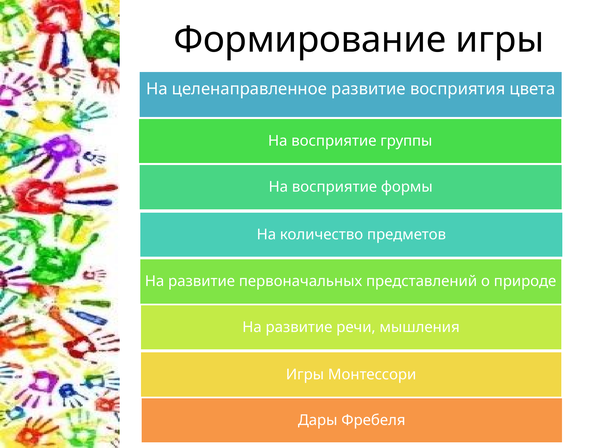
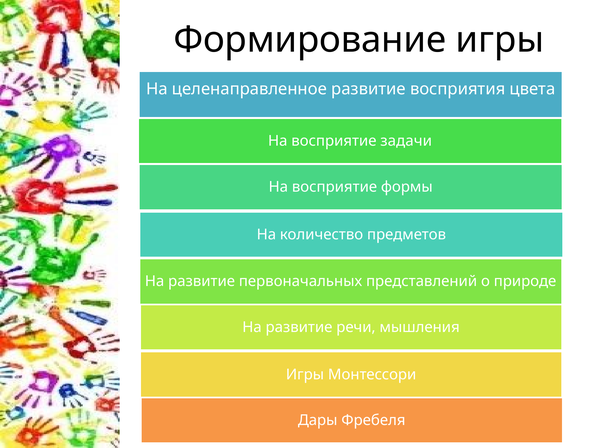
группы: группы -> задачи
